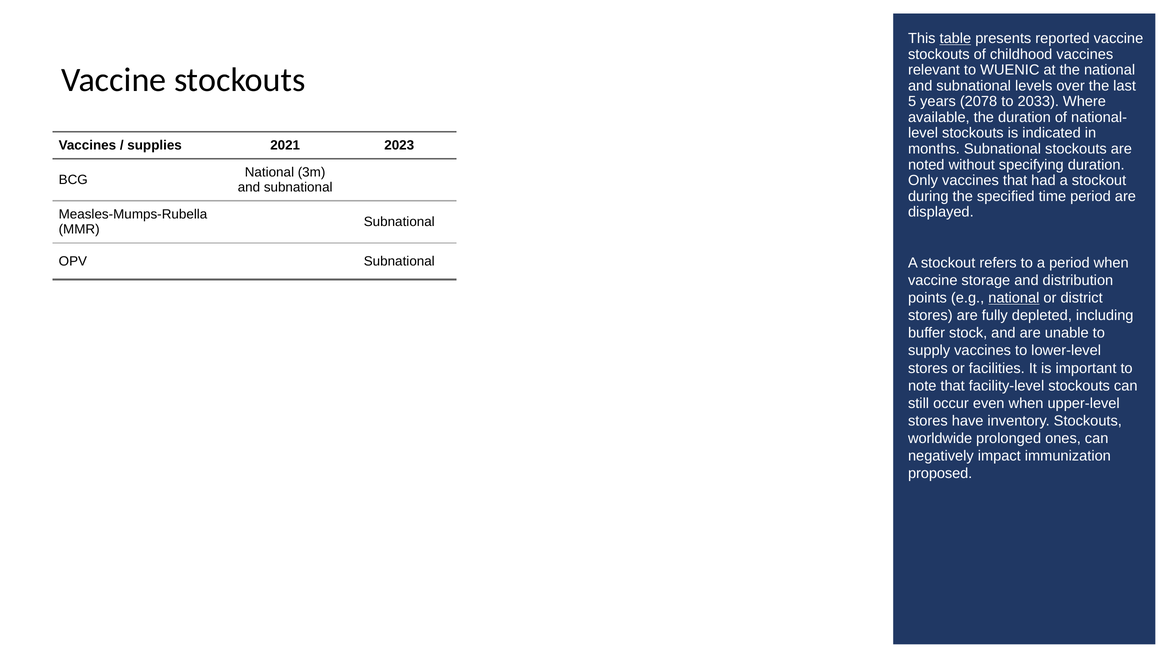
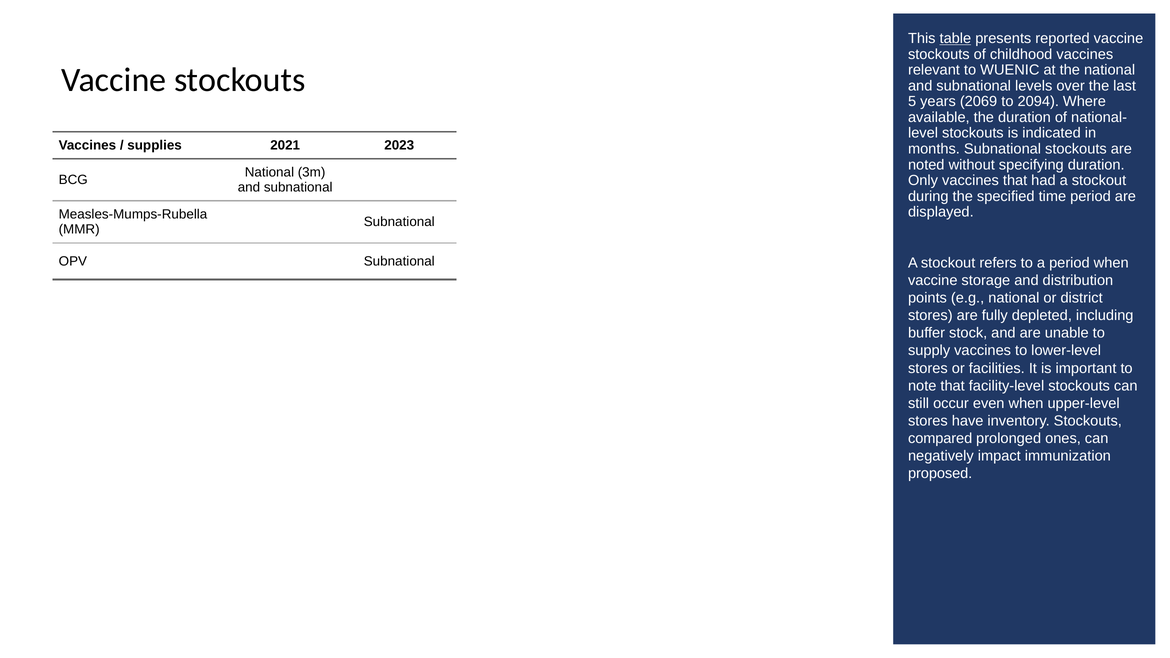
2078: 2078 -> 2069
2033: 2033 -> 2094
national at (1014, 298) underline: present -> none
worldwide: worldwide -> compared
